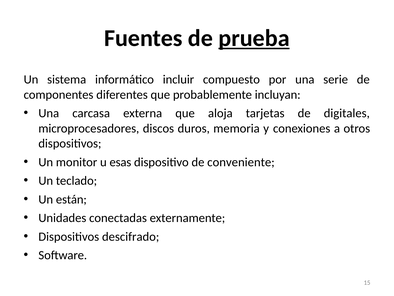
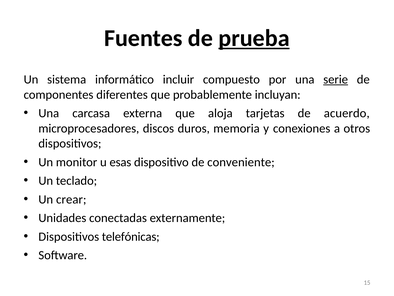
serie underline: none -> present
digitales: digitales -> acuerdo
están: están -> crear
descifrado: descifrado -> telefónicas
